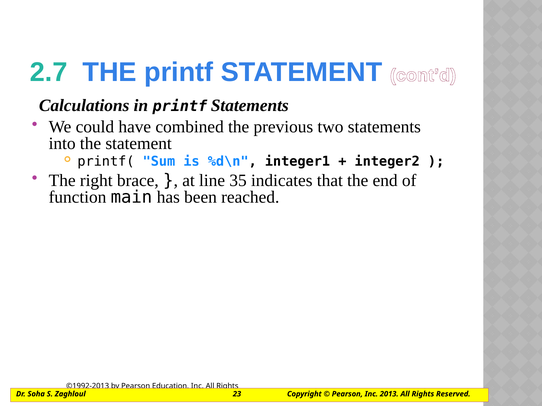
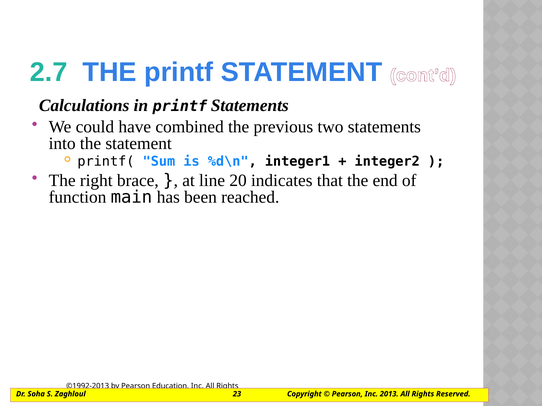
35: 35 -> 20
